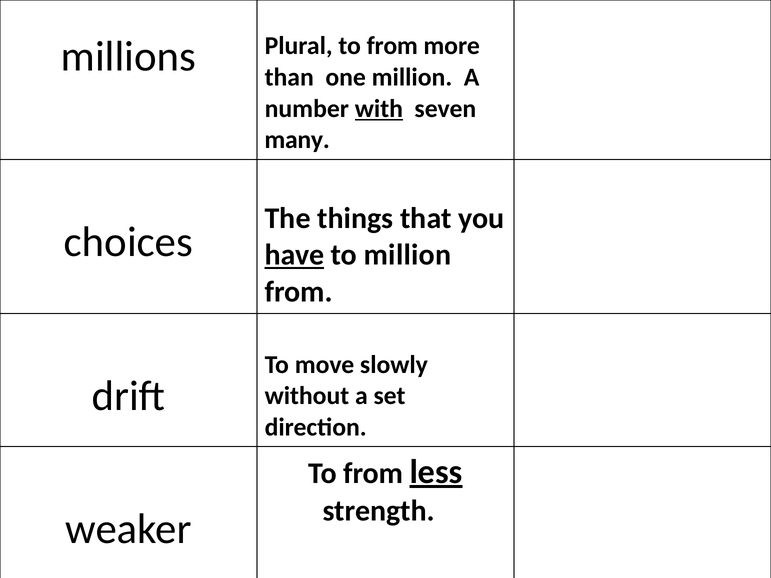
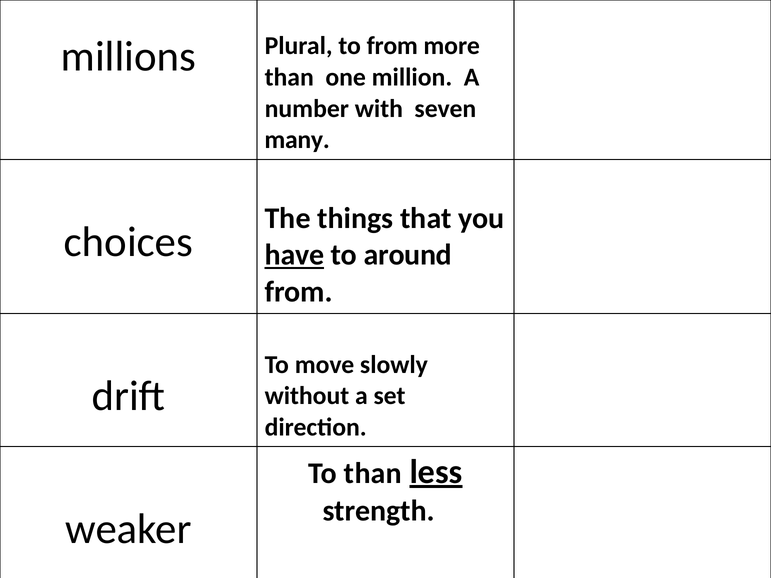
with underline: present -> none
to million: million -> around
from at (373, 473): from -> than
